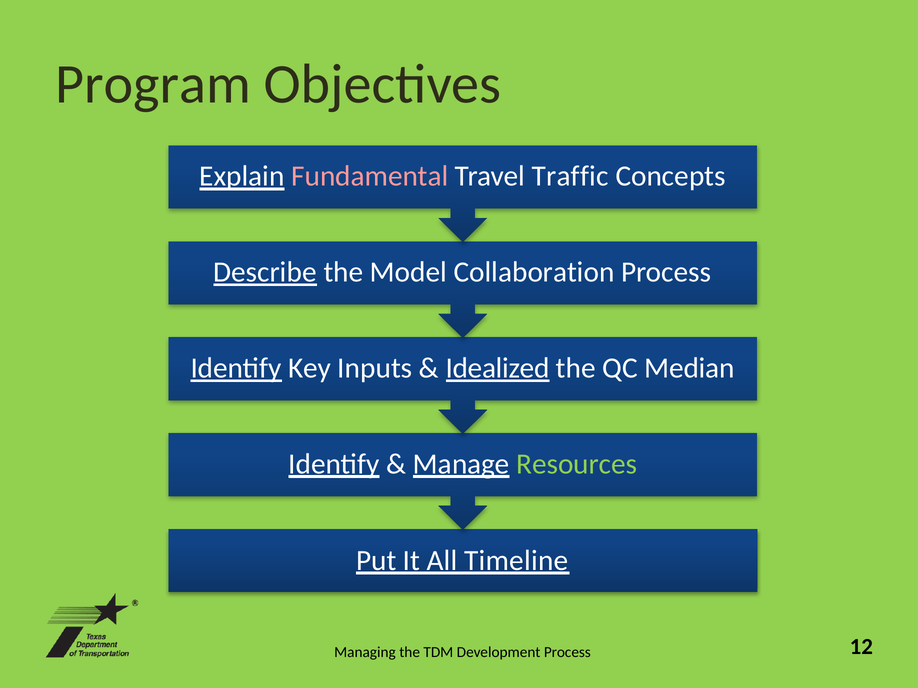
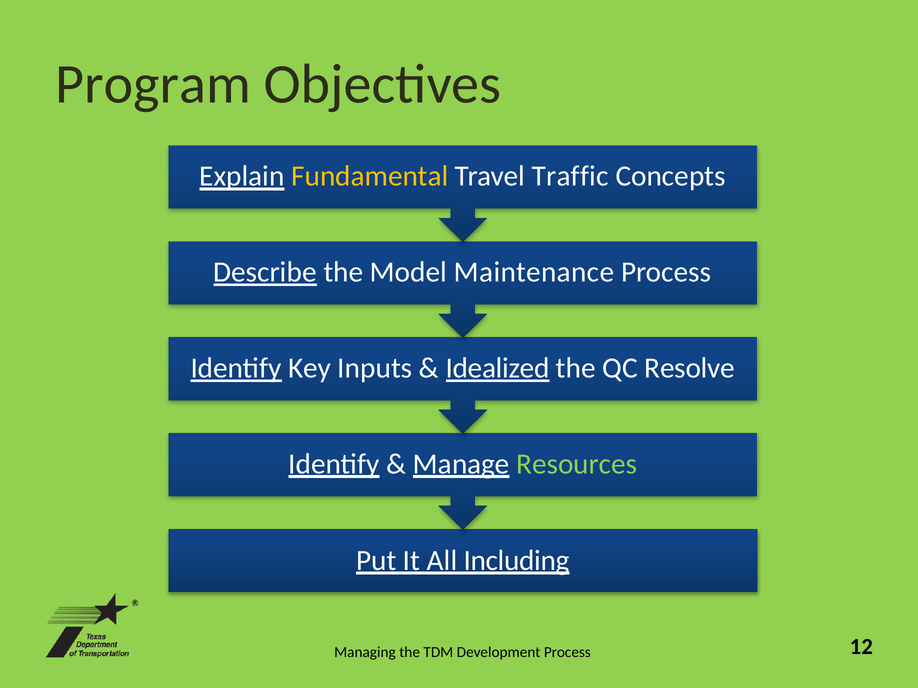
Fundamental colour: pink -> yellow
Collaboration: Collaboration -> Maintenance
Median: Median -> Resolve
Timeline: Timeline -> Including
